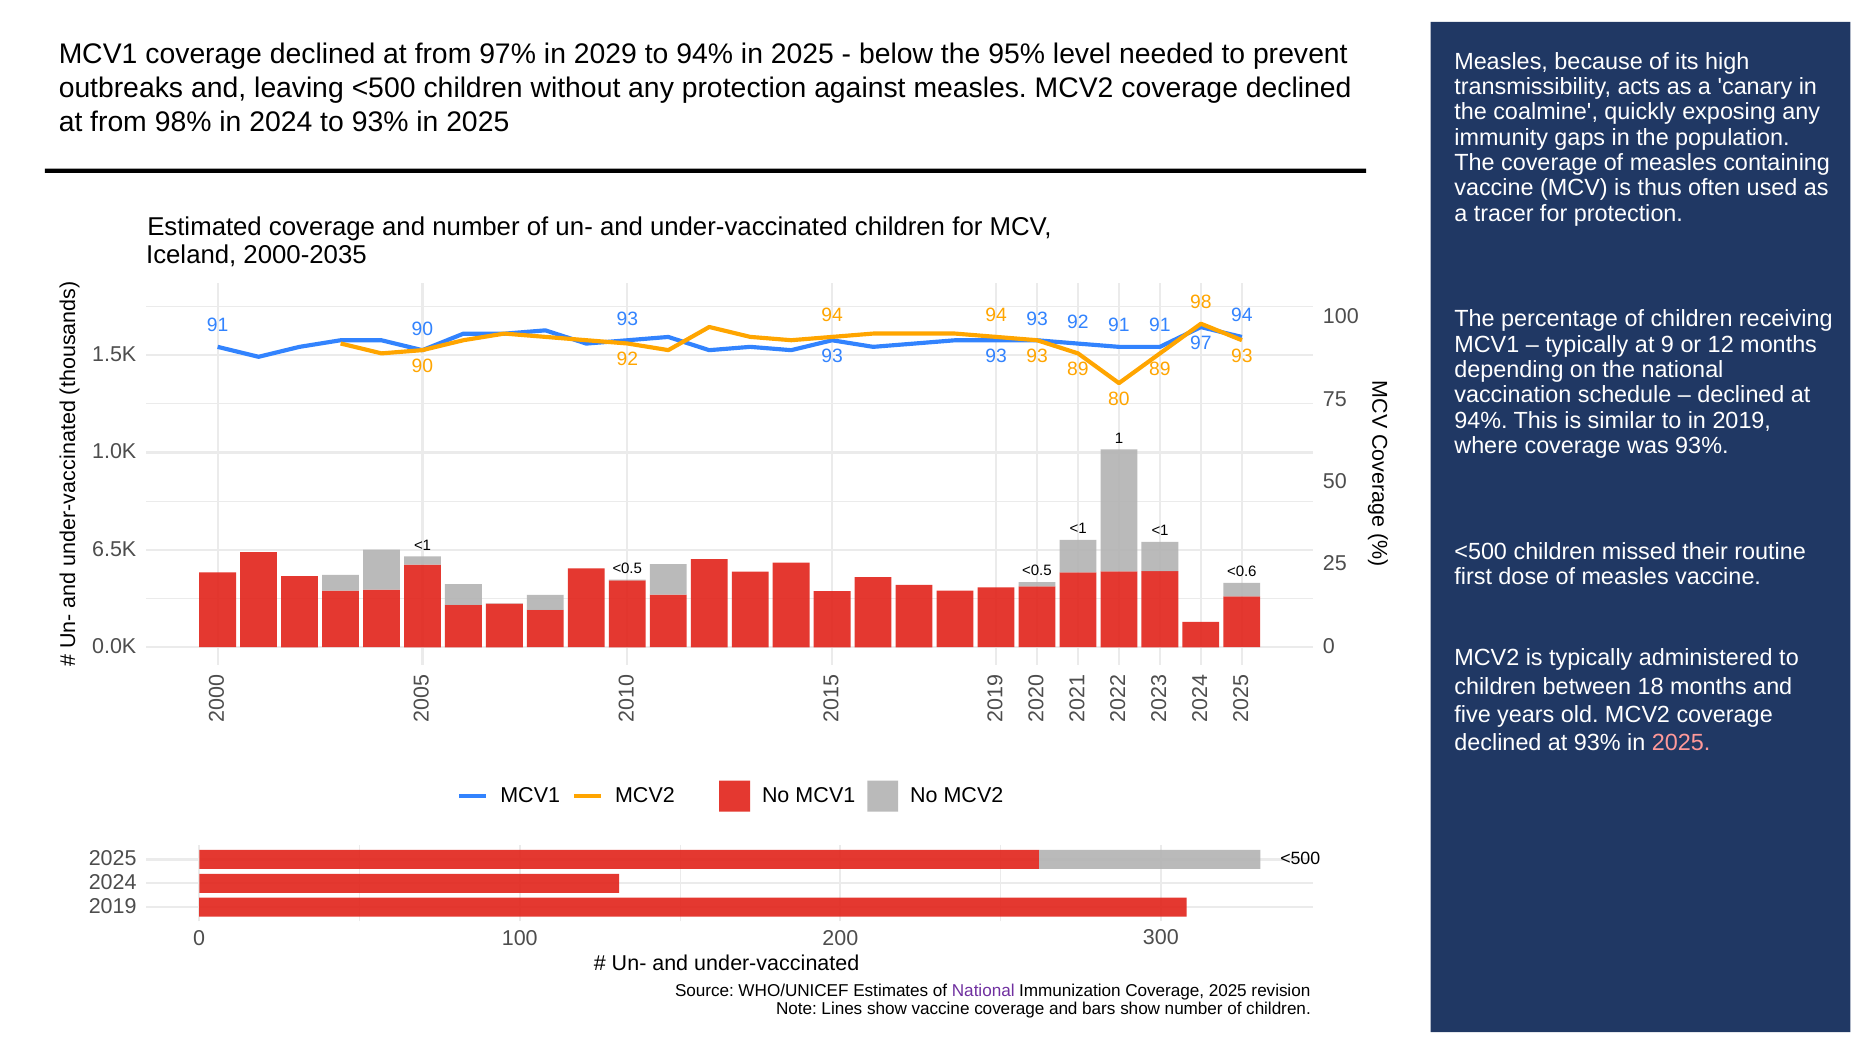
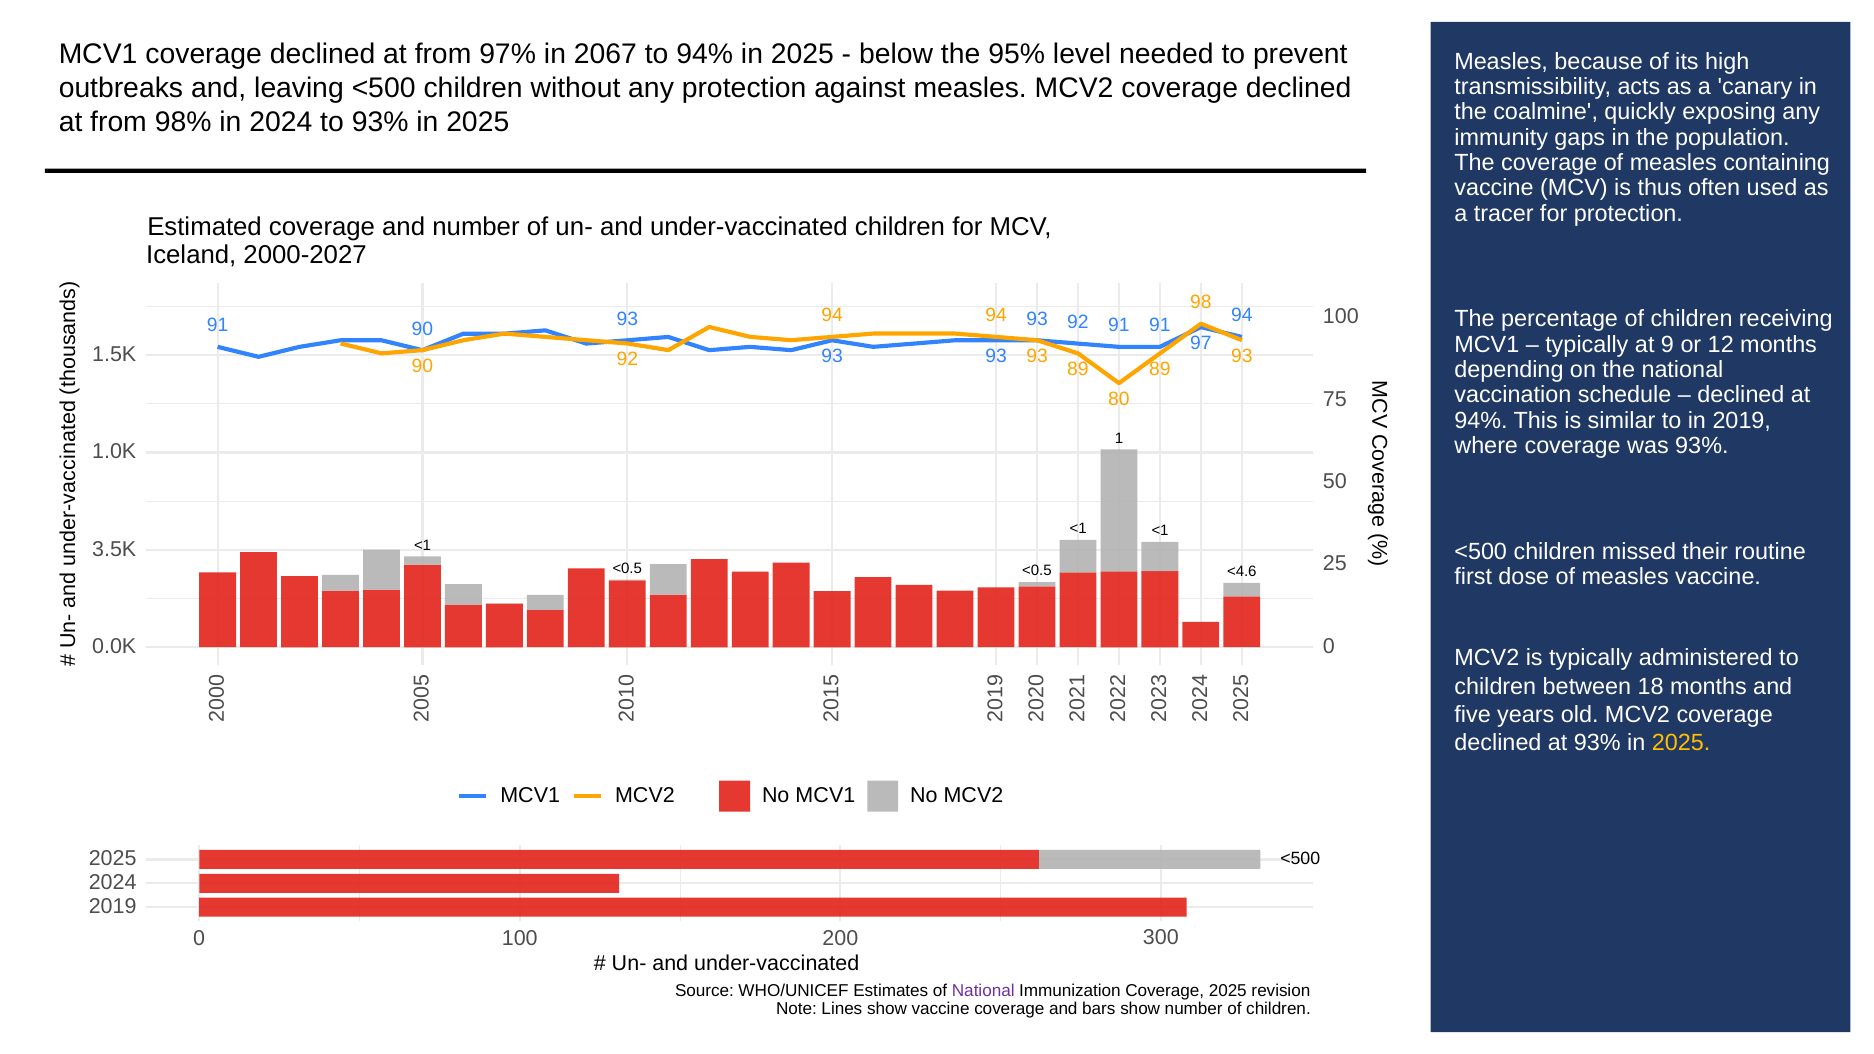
2029: 2029 -> 2067
2000-2035: 2000-2035 -> 2000-2027
6.5K: 6.5K -> 3.5K
<0.6: <0.6 -> <4.6
2025 at (1681, 743) colour: pink -> yellow
